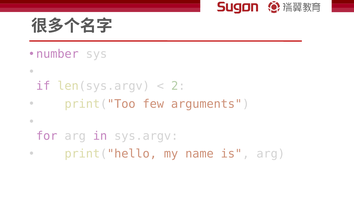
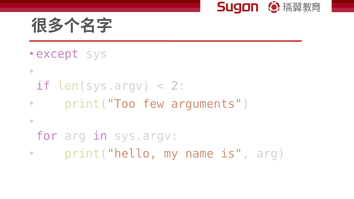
number: number -> except
